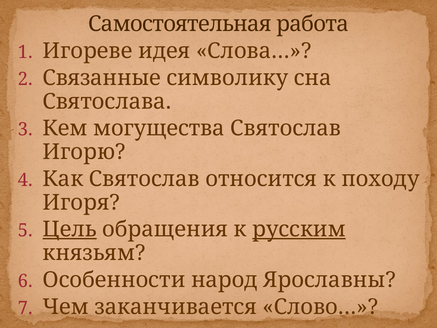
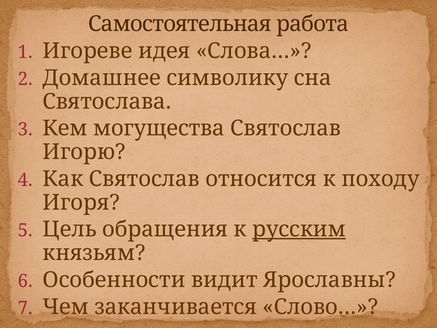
Связанные: Связанные -> Домашнее
Цель underline: present -> none
народ: народ -> видит
